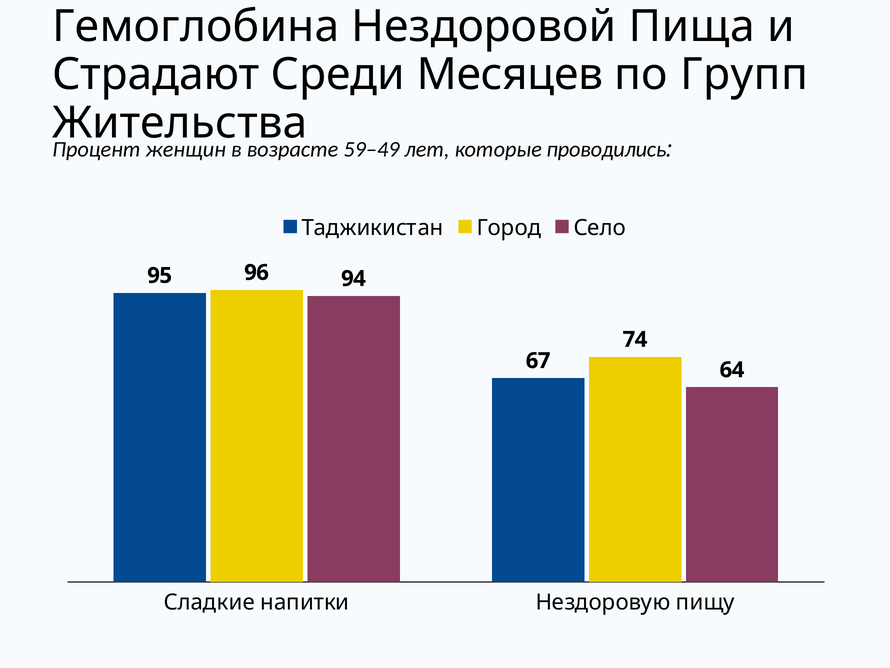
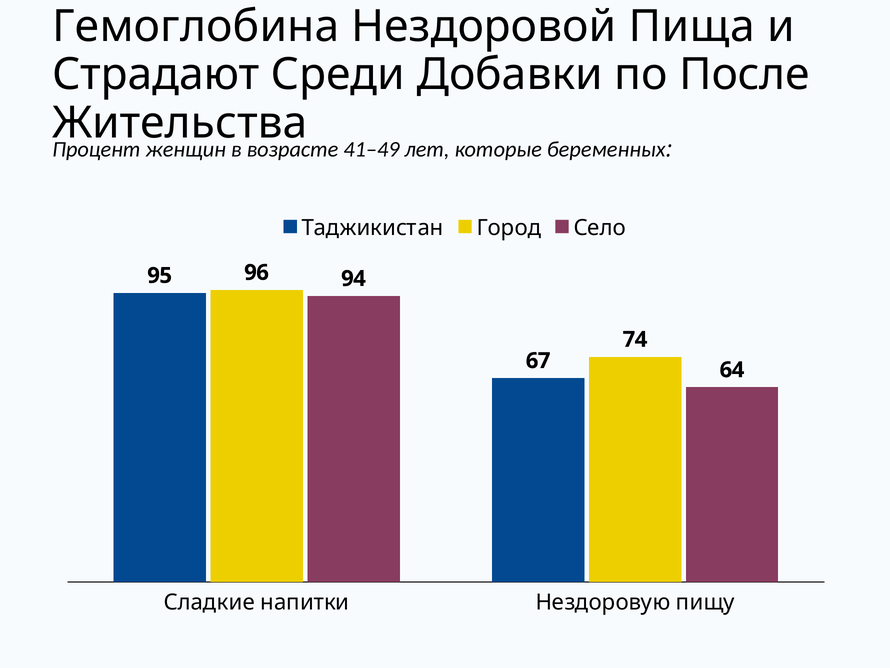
Месяцев: Месяцев -> Добавки
Групп: Групп -> После
59–49: 59–49 -> 41–49
проводились: проводились -> беременных
